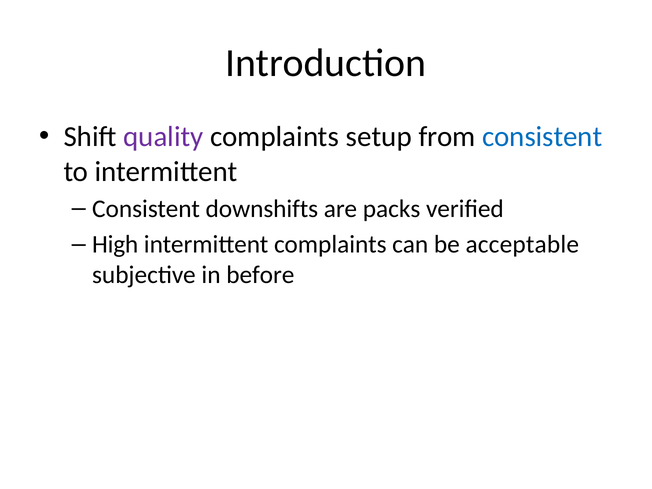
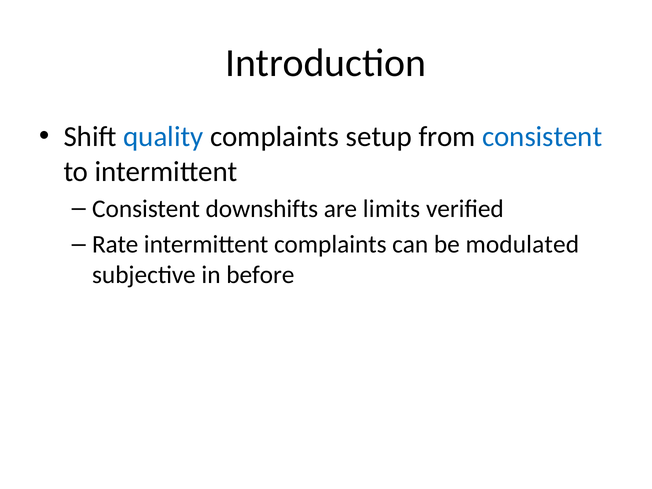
quality colour: purple -> blue
packs: packs -> limits
High: High -> Rate
acceptable: acceptable -> modulated
